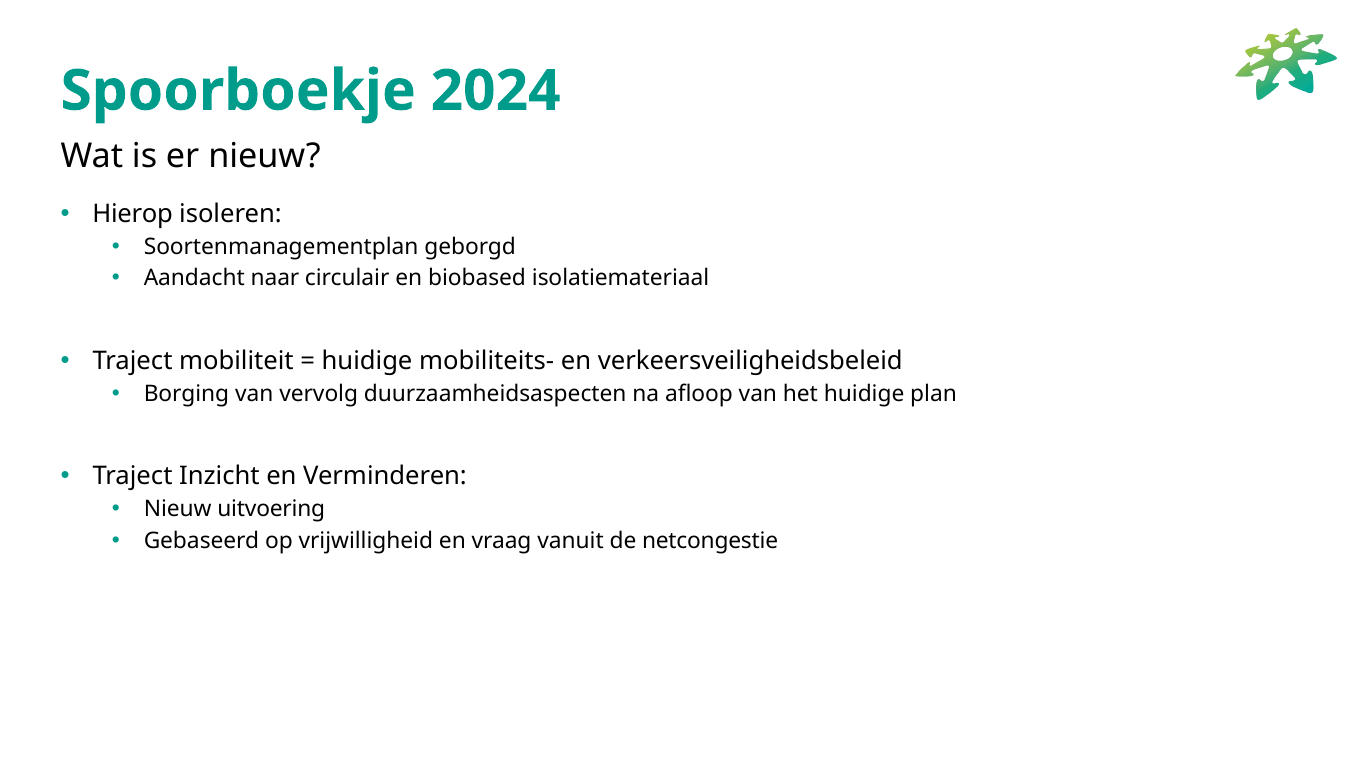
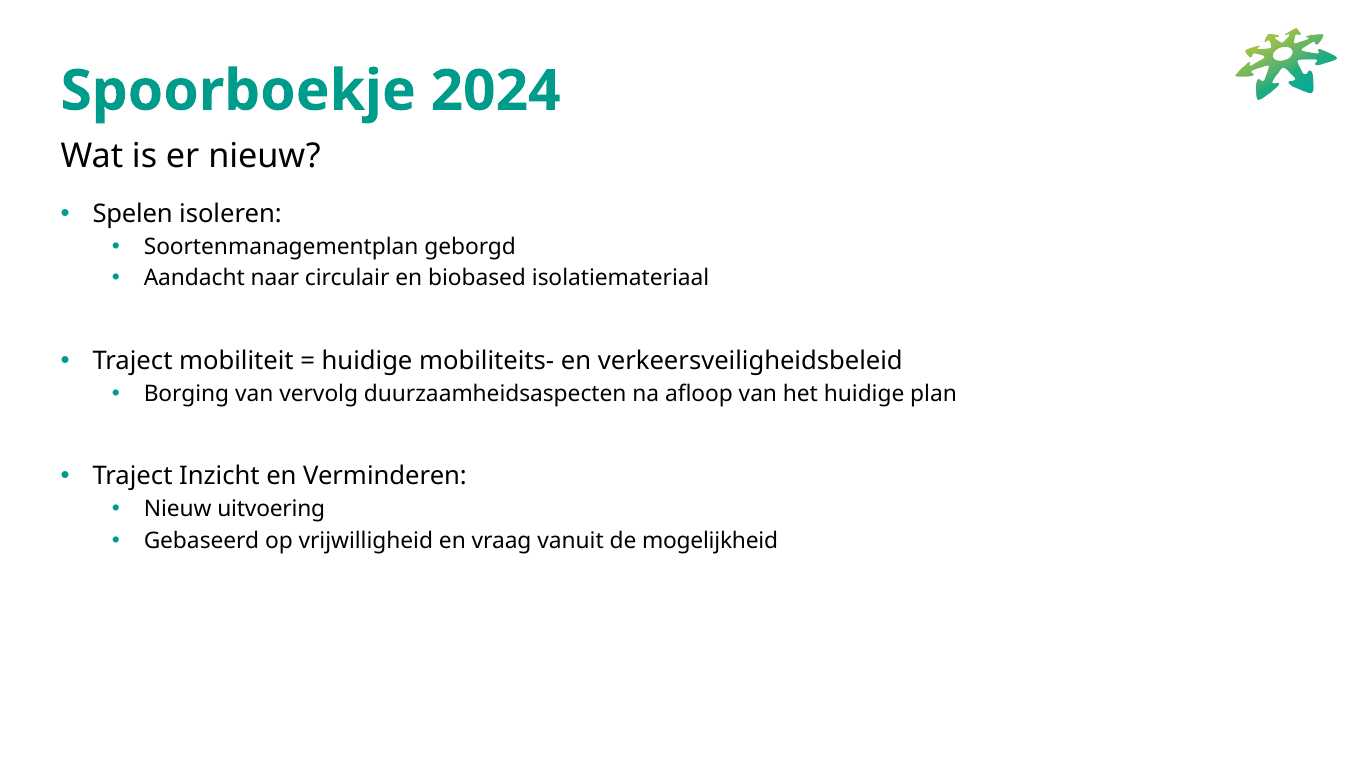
Hierop: Hierop -> Spelen
netcongestie: netcongestie -> mogelijkheid
